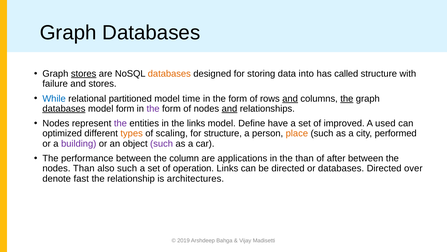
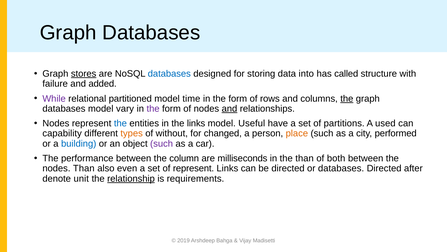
databases at (169, 74) colour: orange -> blue
and stores: stores -> added
While colour: blue -> purple
and at (290, 98) underline: present -> none
databases at (64, 108) underline: present -> none
model form: form -> vary
the at (120, 123) colour: purple -> blue
Deﬁne: Deﬁne -> Useful
improved: improved -> partitions
optimized: optimized -> capability
scaling: scaling -> without
for structure: structure -> changed
building colour: purple -> blue
applications: applications -> milliseconds
after: after -> both
also such: such -> even
of operation: operation -> represent
over: over -> after
fast: fast -> unit
relationship underline: none -> present
architectures: architectures -> requirements
